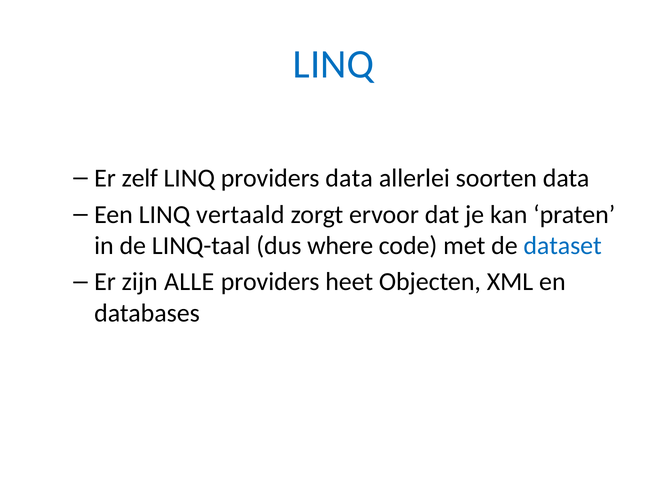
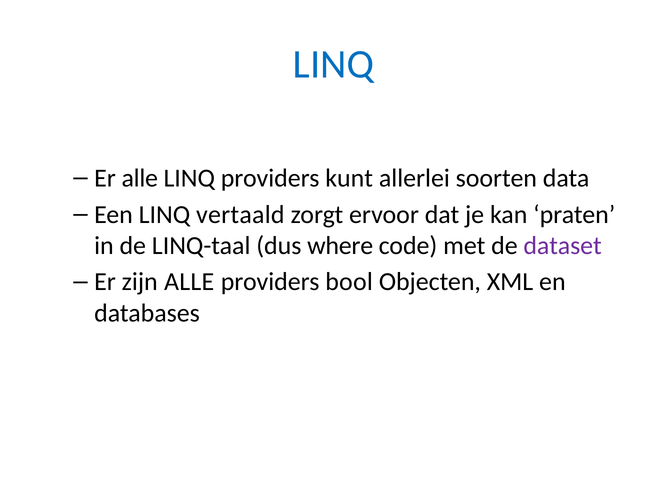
Er zelf: zelf -> alle
providers data: data -> kunt
dataset colour: blue -> purple
heet: heet -> bool
